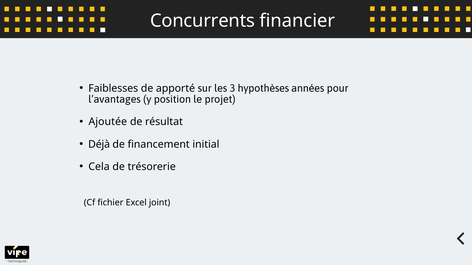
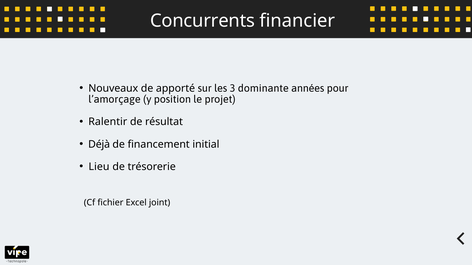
Faiblesses: Faiblesses -> Nouveaux
hypothèses: hypothèses -> dominante
l’avantages: l’avantages -> l’amorçage
Ajoutée: Ajoutée -> Ralentir
Cela: Cela -> Lieu
